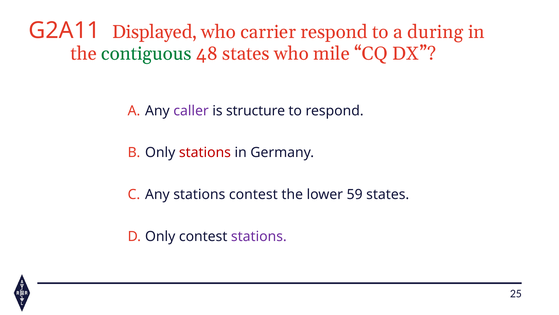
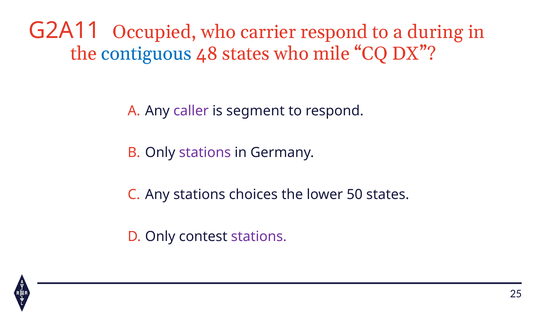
Displayed: Displayed -> Occupied
contiguous colour: green -> blue
structure: structure -> segment
stations at (205, 152) colour: red -> purple
stations contest: contest -> choices
59: 59 -> 50
